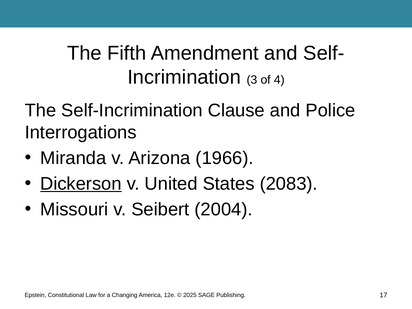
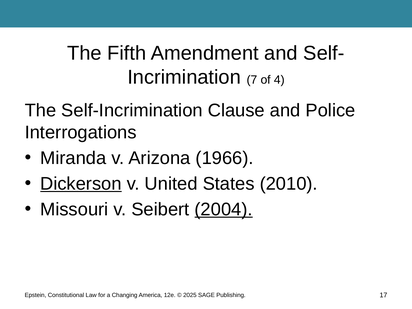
3: 3 -> 7
2083: 2083 -> 2010
2004 underline: none -> present
